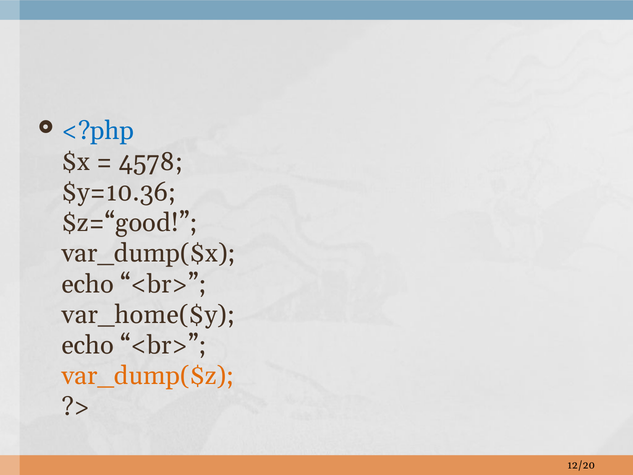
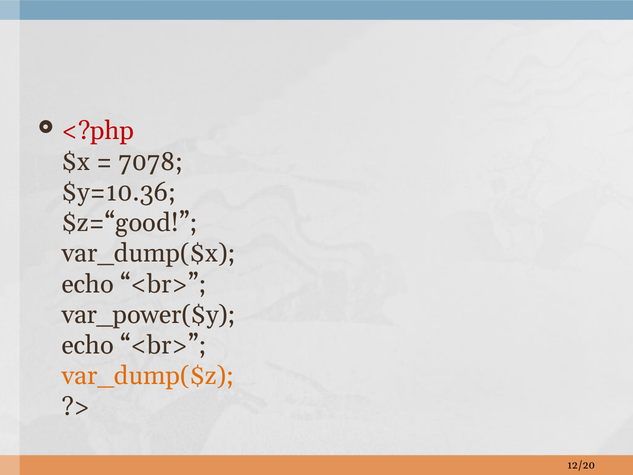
<?php colour: blue -> red
4578: 4578 -> 7078
var_home($y: var_home($y -> var_power($y
